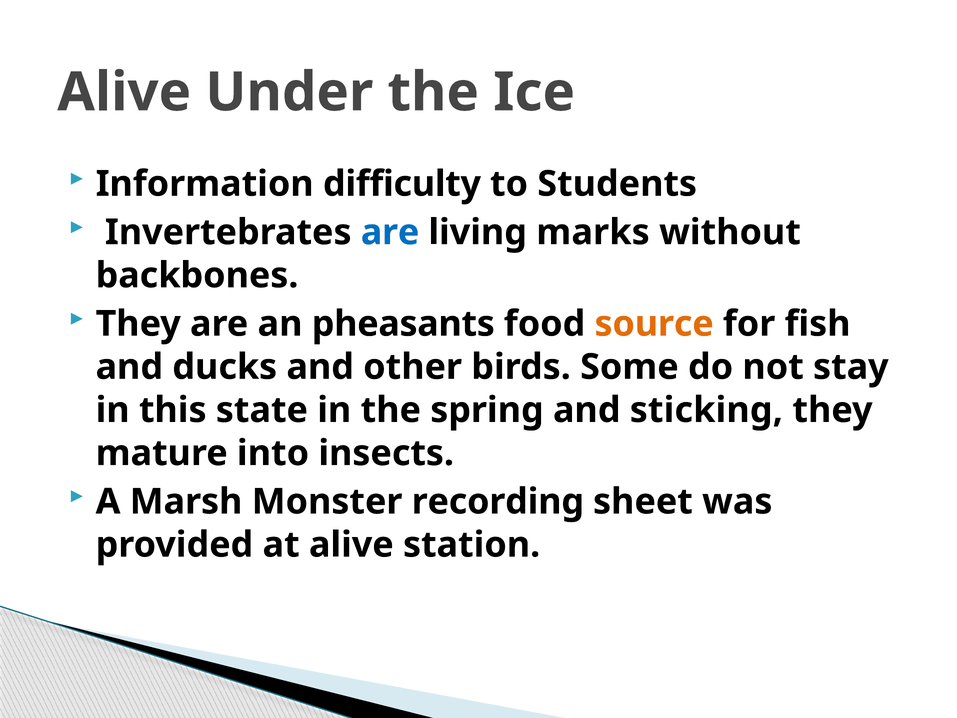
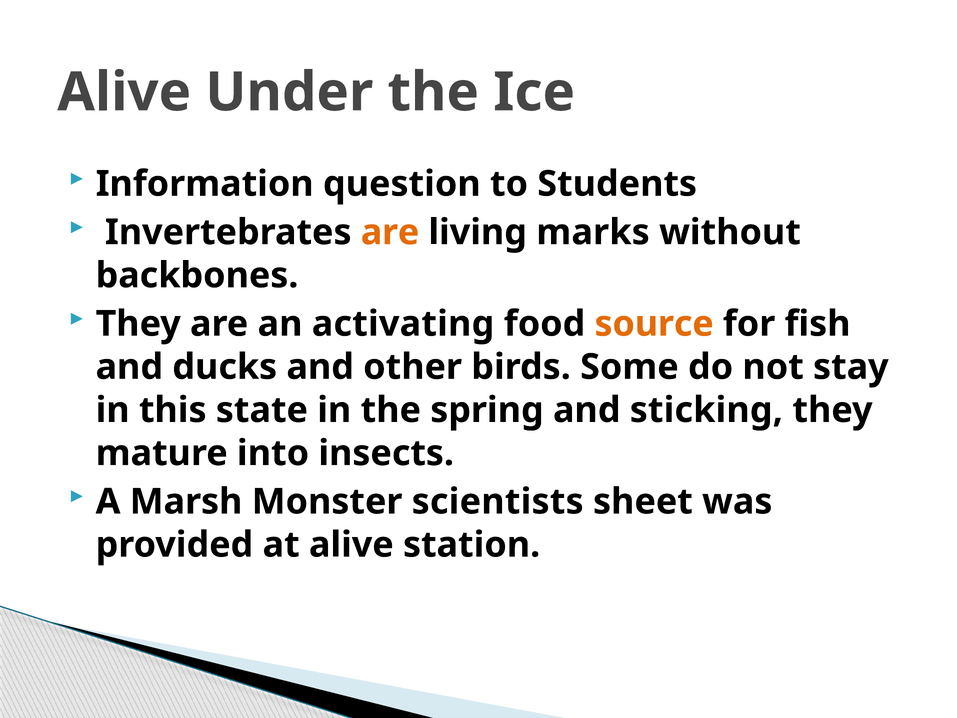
difficulty: difficulty -> question
are at (390, 232) colour: blue -> orange
pheasants: pheasants -> activating
recording: recording -> scientists
